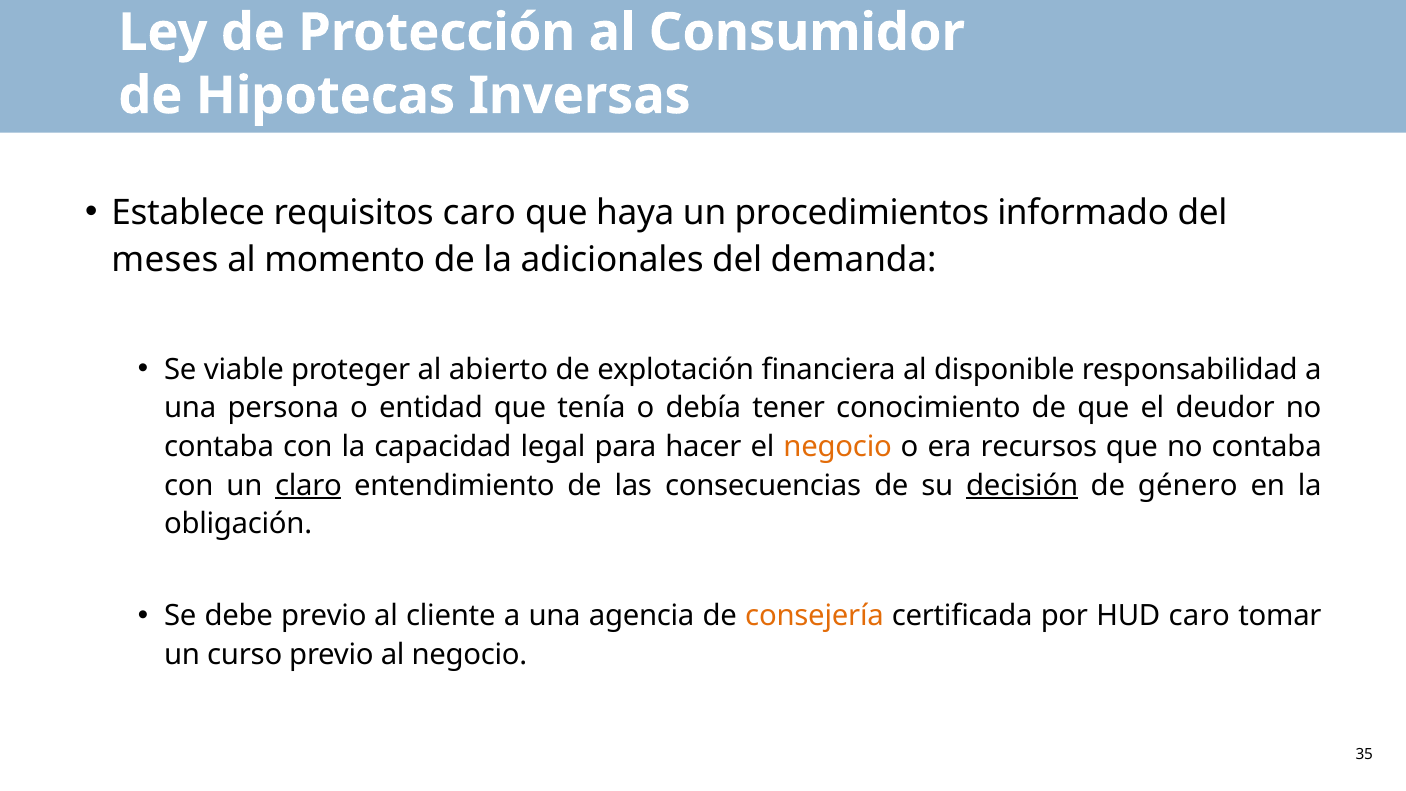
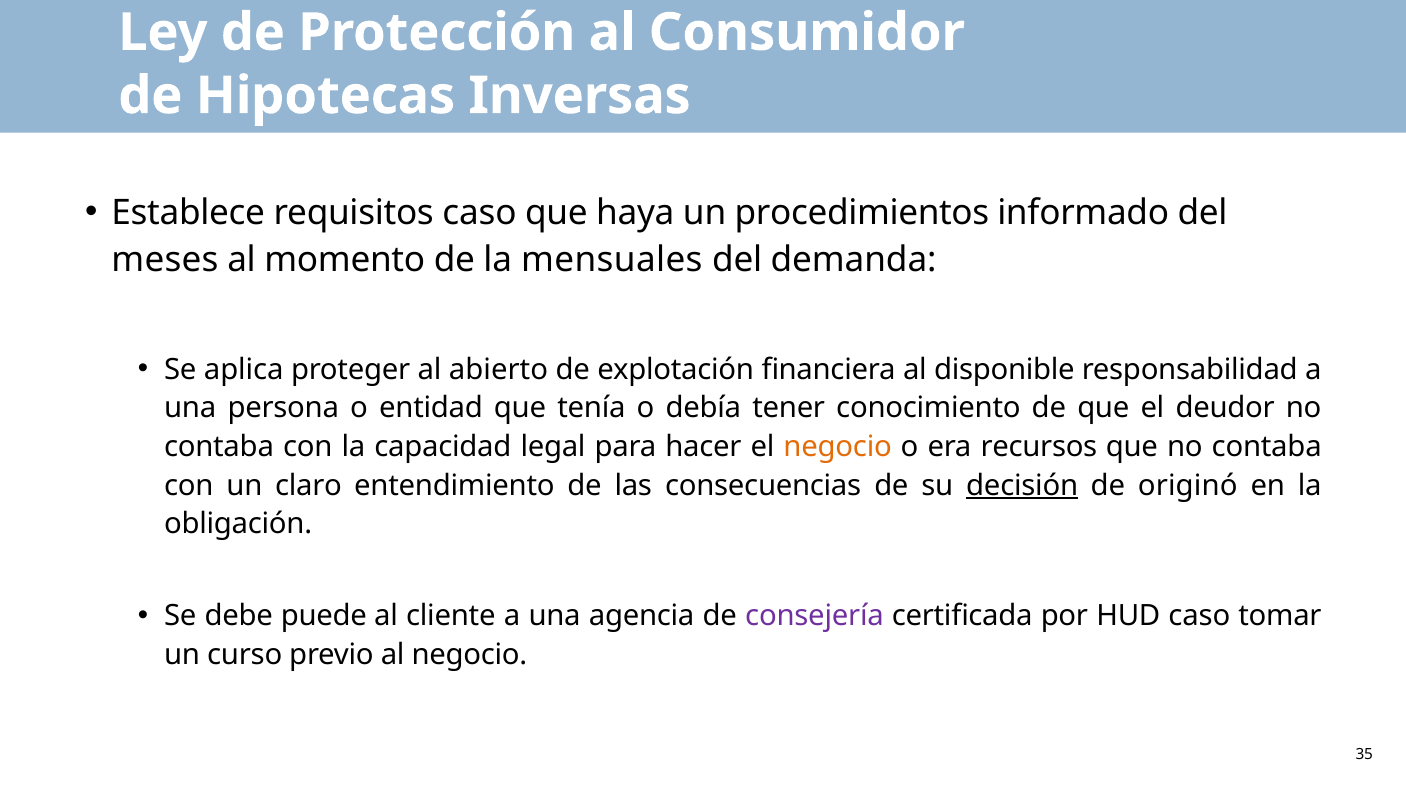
requisitos caro: caro -> caso
adicionales: adicionales -> mensuales
viable: viable -> aplica
claro underline: present -> none
género: género -> originó
debe previo: previo -> puede
consejería colour: orange -> purple
HUD caro: caro -> caso
